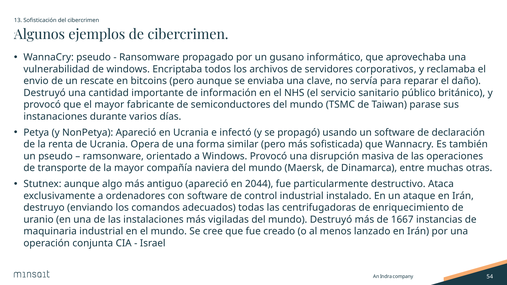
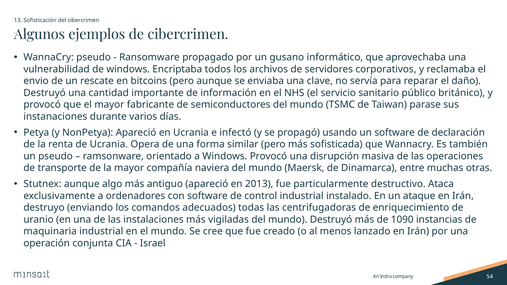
2044: 2044 -> 2013
1667: 1667 -> 1090
